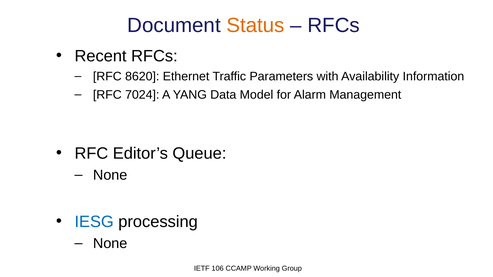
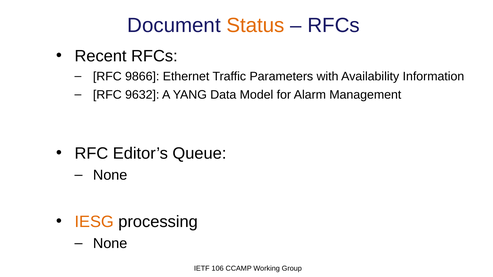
8620: 8620 -> 9866
7024: 7024 -> 9632
IESG colour: blue -> orange
